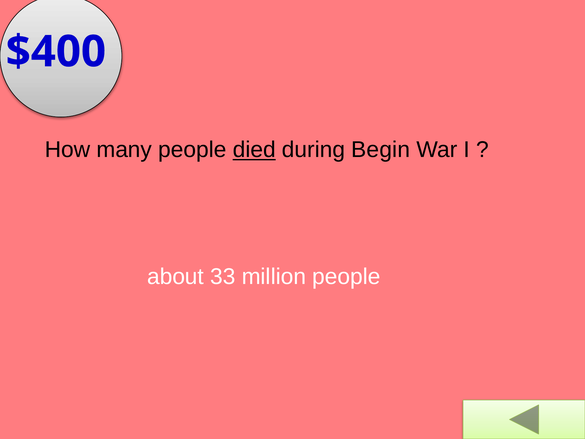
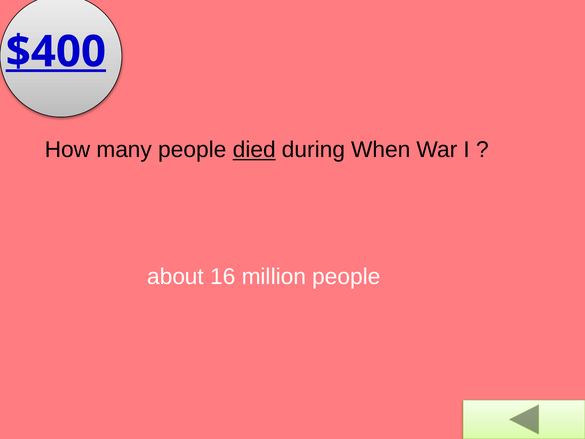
$400 underline: none -> present
Begin: Begin -> When
33: 33 -> 16
